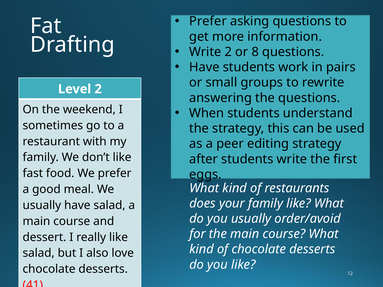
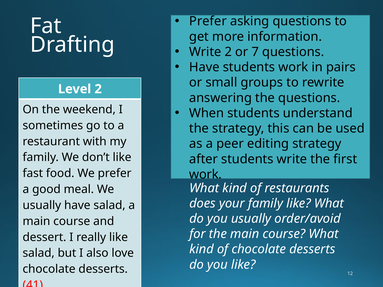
8: 8 -> 7
eggs at (205, 174): eggs -> work
